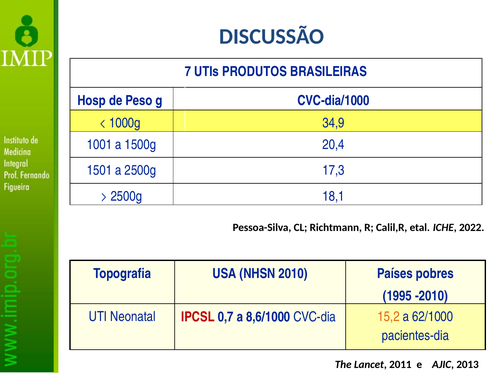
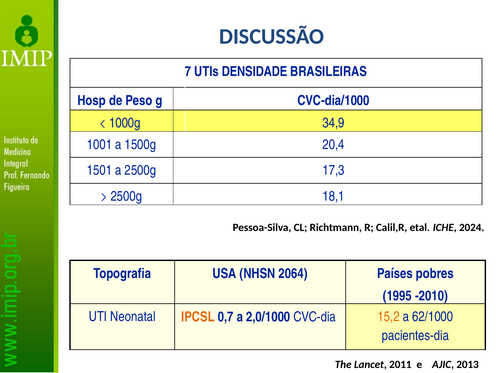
PRODUTOS: PRODUTOS -> DENSIDADE
2022: 2022 -> 2024
2010: 2010 -> 2064
IPCSL colour: red -> orange
8,6/1000: 8,6/1000 -> 2,0/1000
